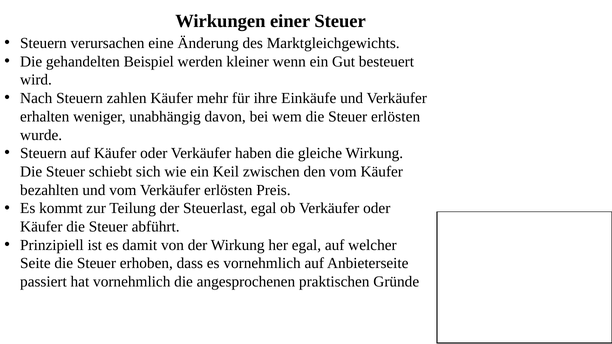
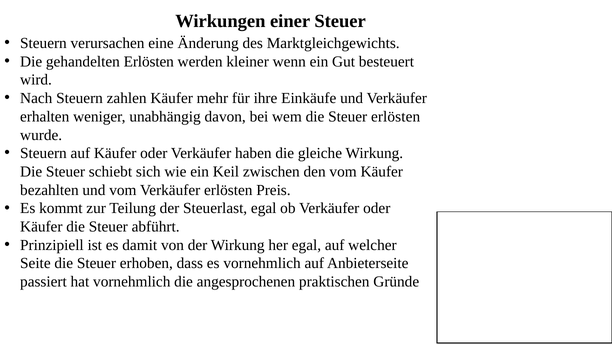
gehandelten Beispiel: Beispiel -> Erlösten
